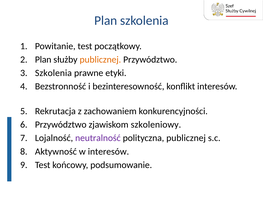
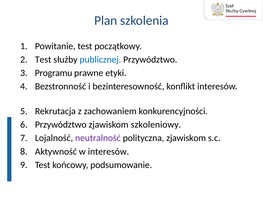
Plan at (43, 60): Plan -> Test
publicznej at (100, 60) colour: orange -> blue
Szkolenia at (53, 73): Szkolenia -> Programu
polityczna publicznej: publicznej -> zjawiskom
